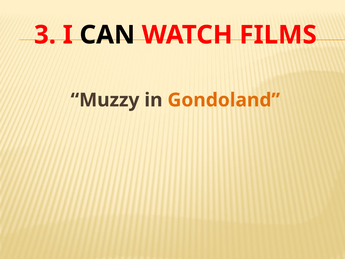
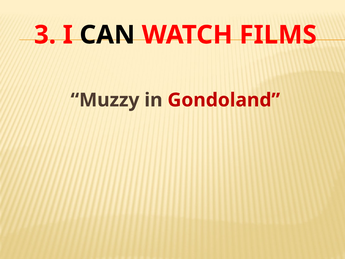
Gondoland colour: orange -> red
